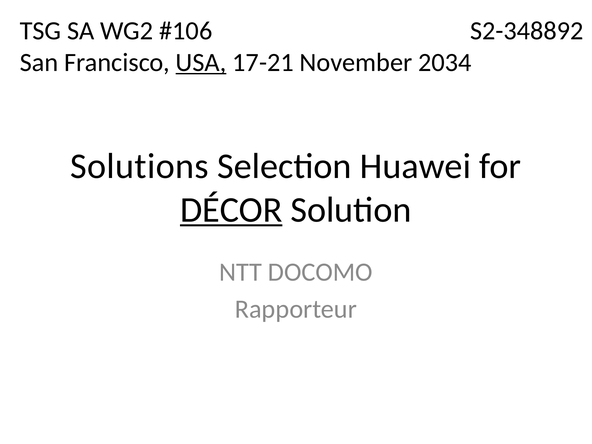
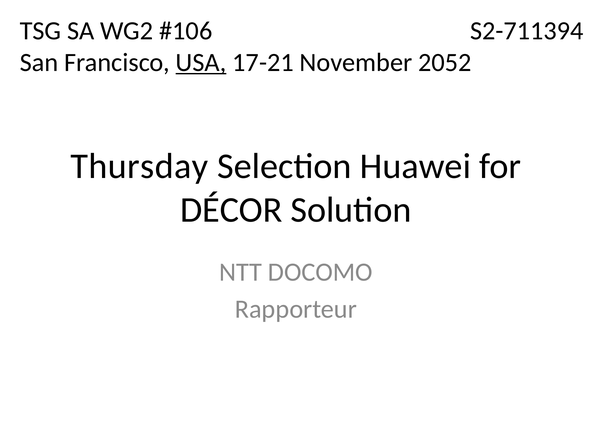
S2-348892: S2-348892 -> S2-711394
2034: 2034 -> 2052
Solutions: Solutions -> Thursday
DÉCOR underline: present -> none
